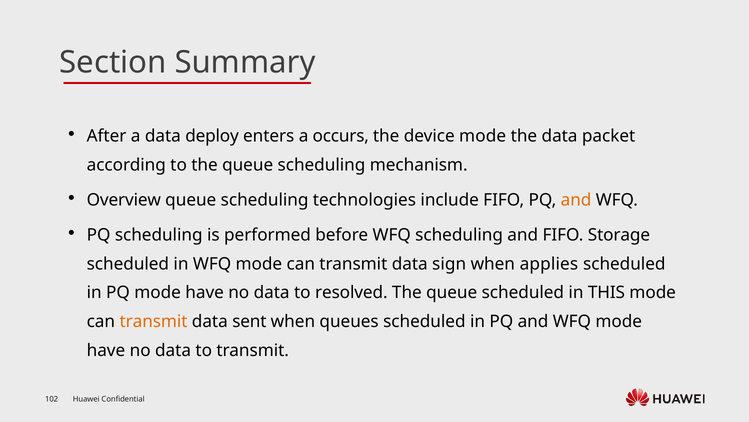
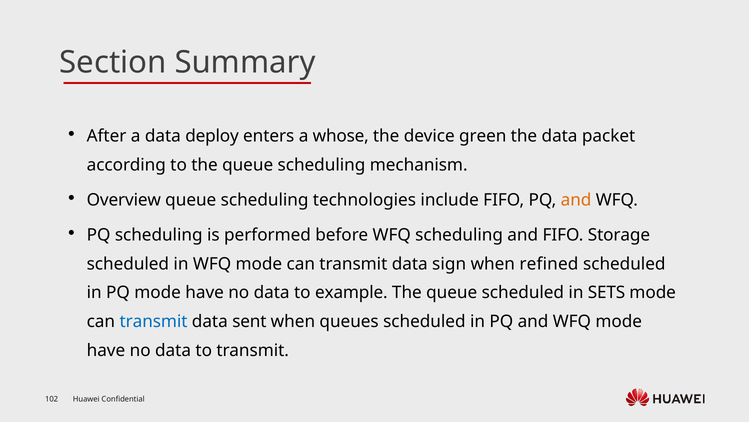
occurs: occurs -> whose
device mode: mode -> green
applies: applies -> refined
resolved: resolved -> example
THIS: THIS -> SETS
transmit at (154, 321) colour: orange -> blue
